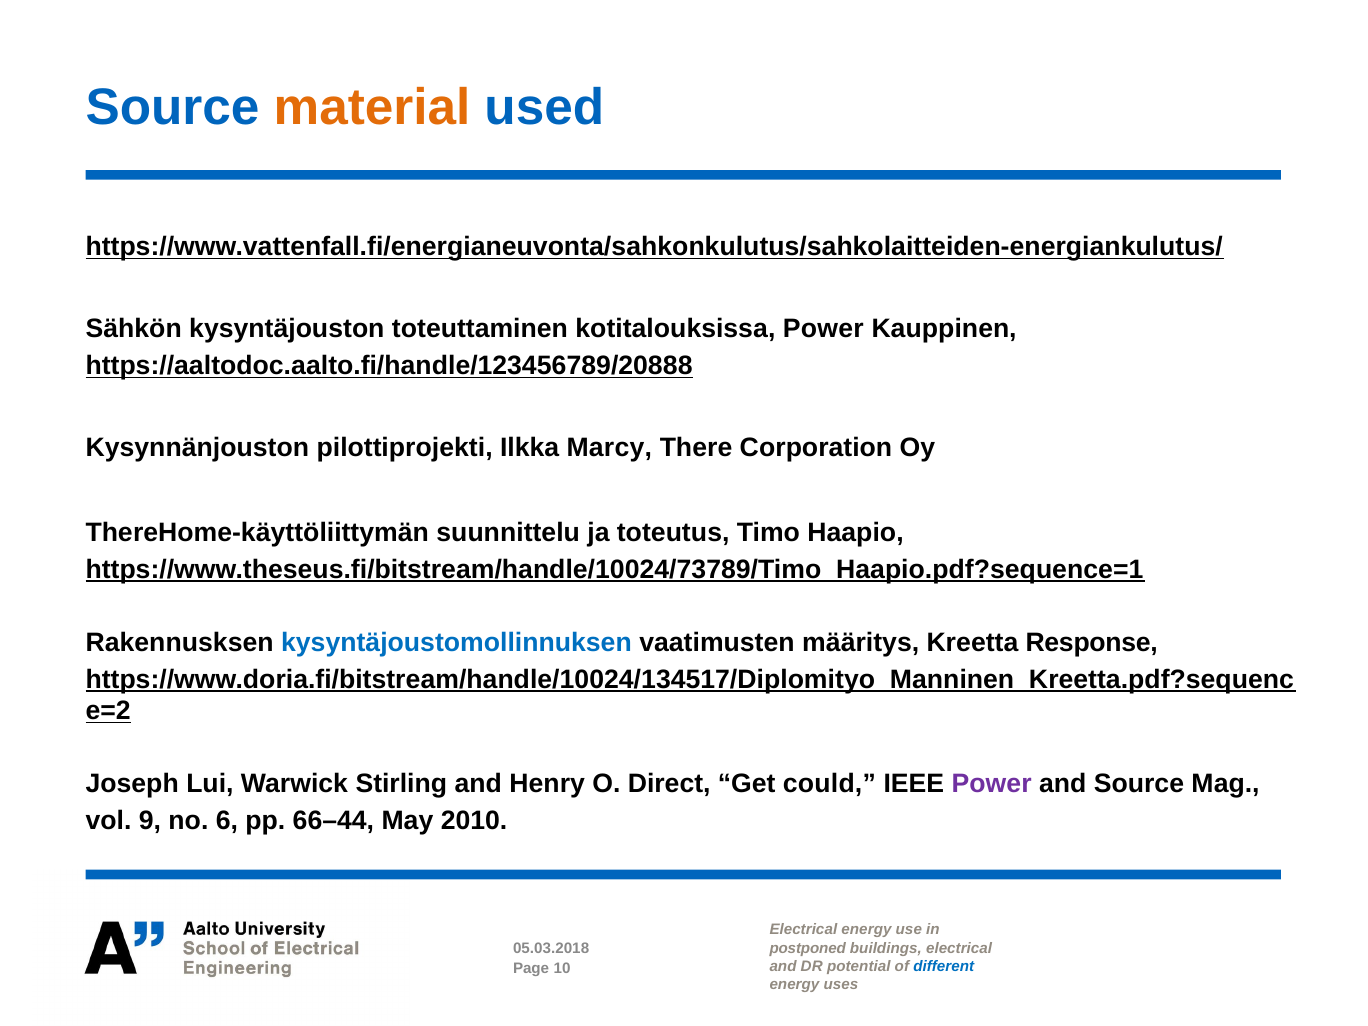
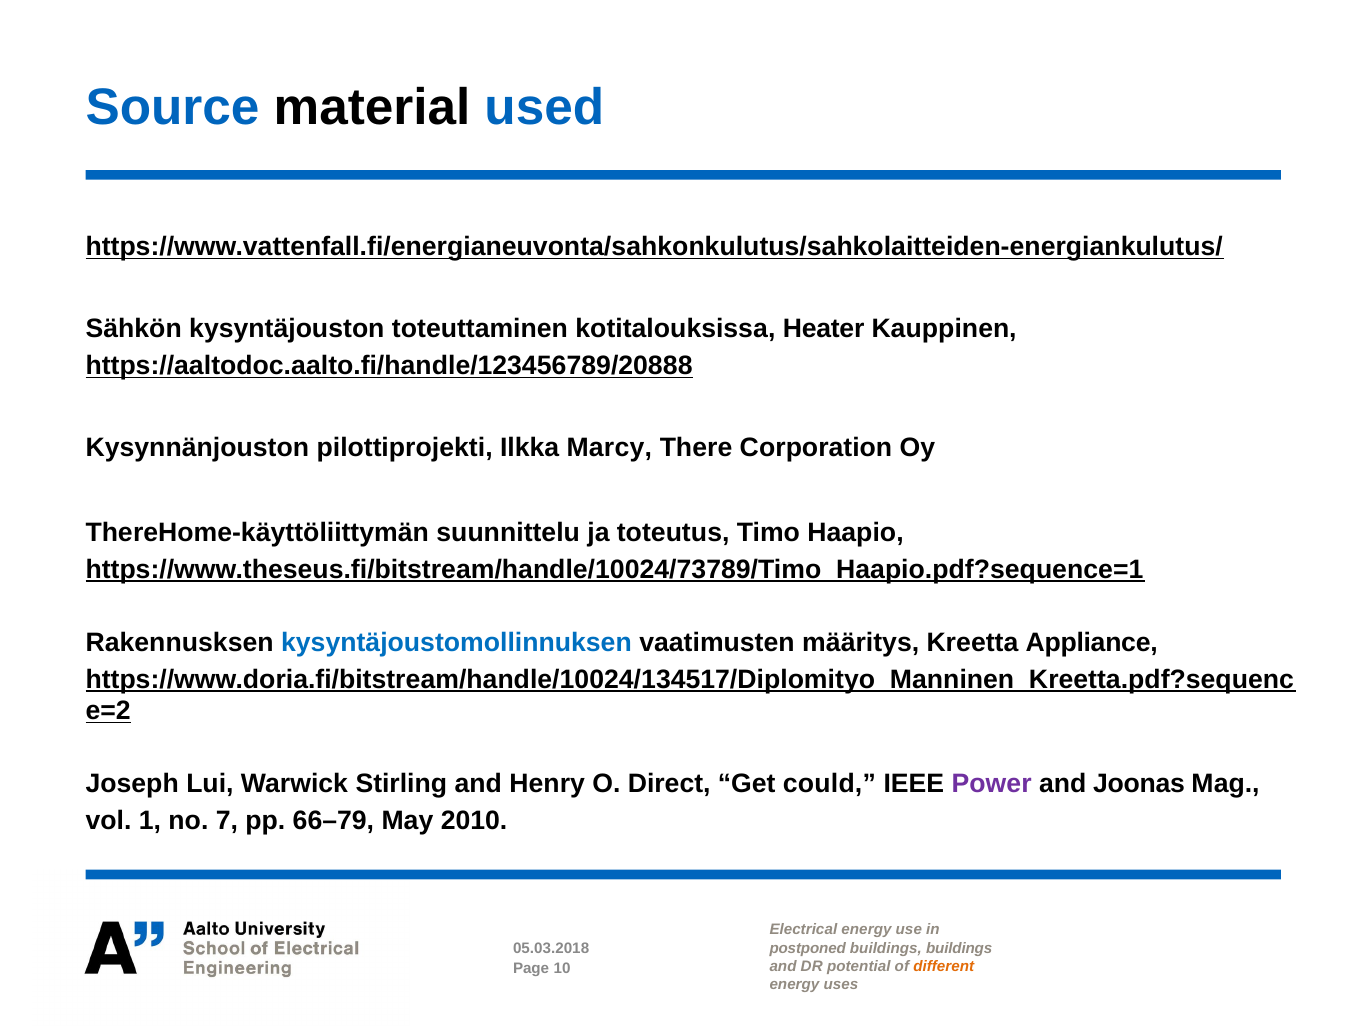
material colour: orange -> black
kotitalouksissa Power: Power -> Heater
Response: Response -> Appliance
and Source: Source -> Joonas
9: 9 -> 1
6: 6 -> 7
66–44: 66–44 -> 66–79
buildings electrical: electrical -> buildings
different colour: blue -> orange
